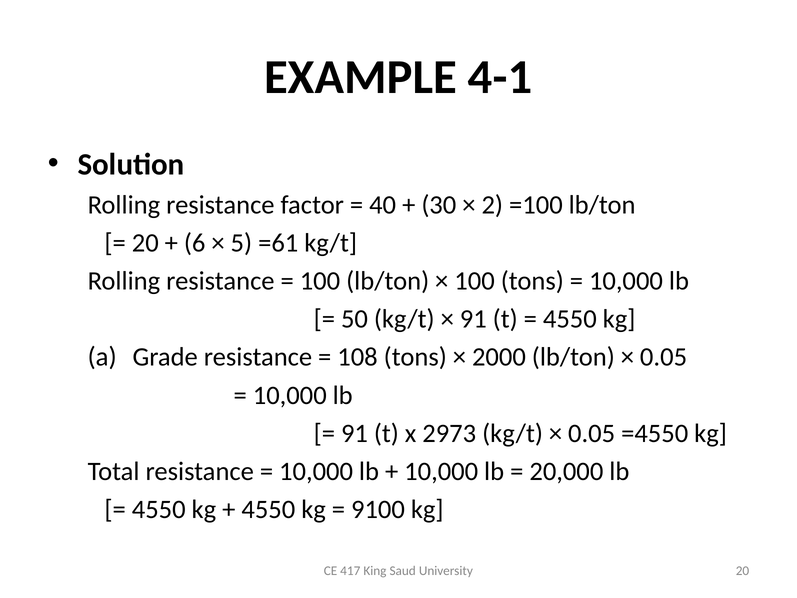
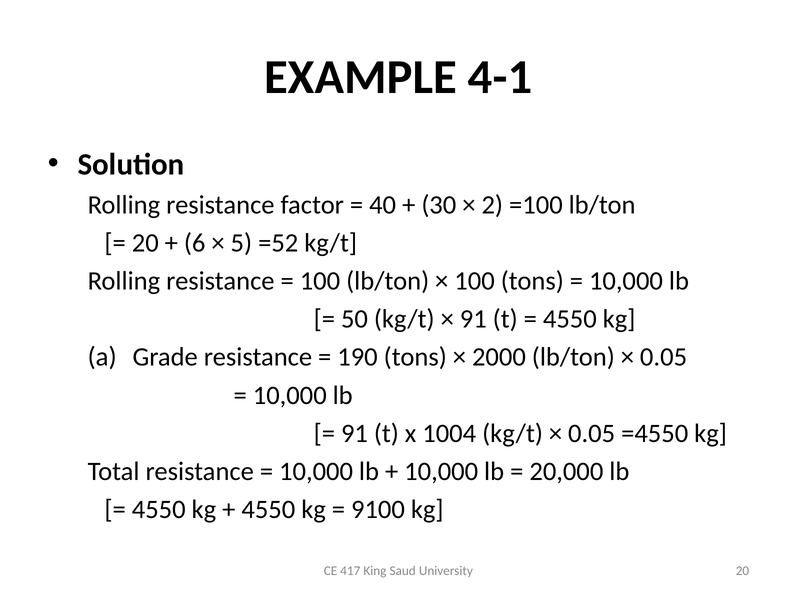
=61: =61 -> =52
108: 108 -> 190
2973: 2973 -> 1004
